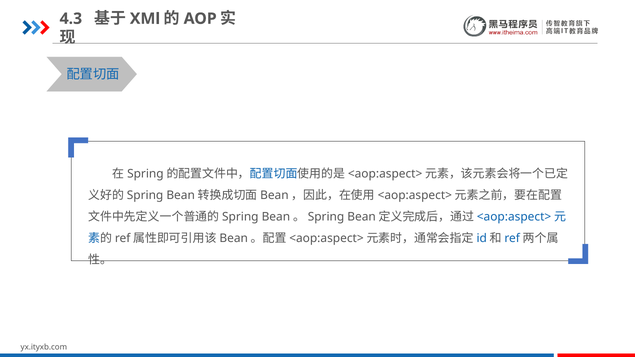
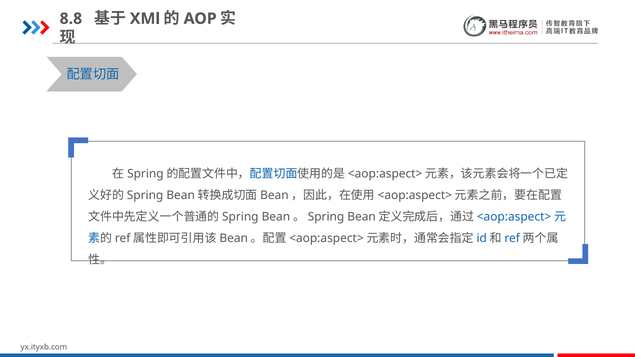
4.3: 4.3 -> 8.8
